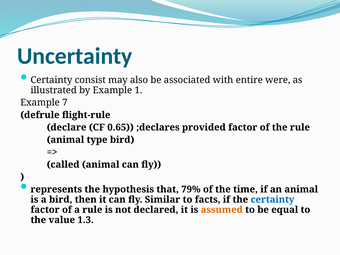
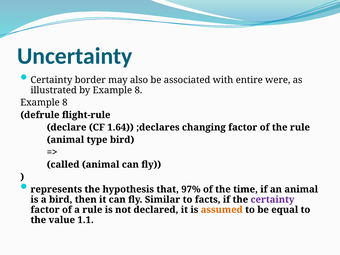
consist: consist -> border
by Example 1: 1 -> 8
7 at (65, 103): 7 -> 8
0.65: 0.65 -> 1.64
provided: provided -> changing
79%: 79% -> 97%
certainty at (272, 200) colour: blue -> purple
1.3: 1.3 -> 1.1
